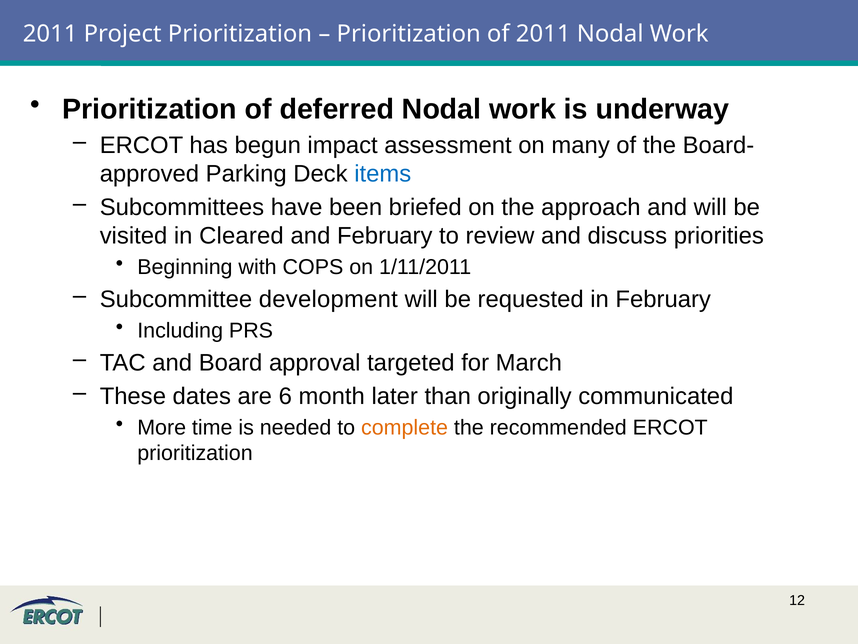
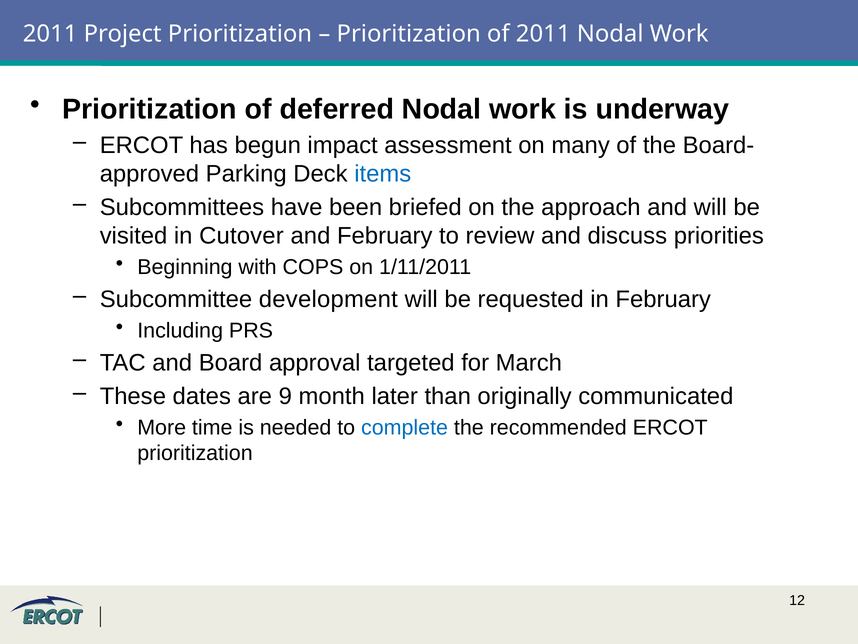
Cleared: Cleared -> Cutover
6: 6 -> 9
complete colour: orange -> blue
